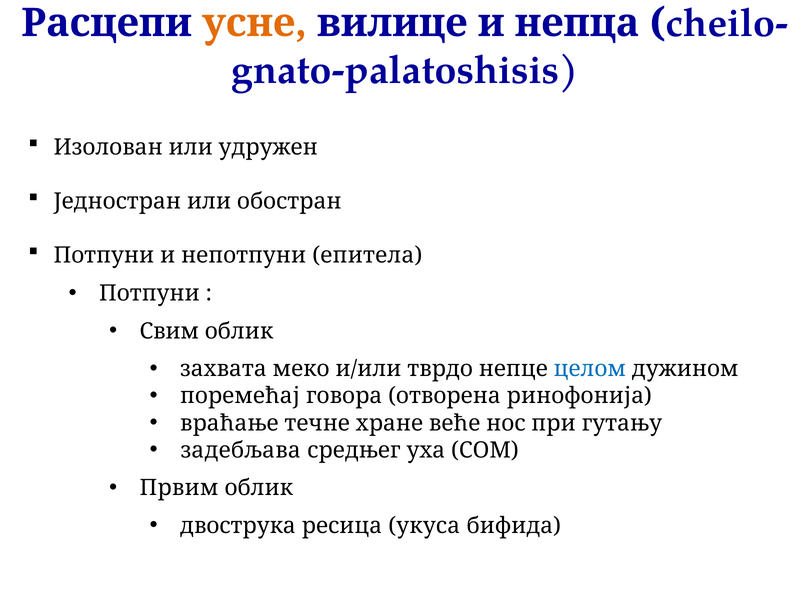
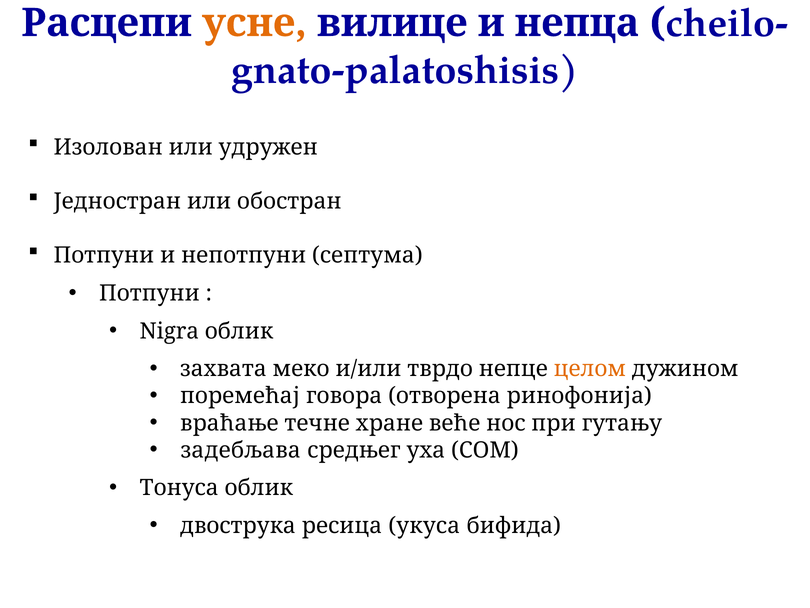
епитела: епитела -> септума
Свим: Свим -> Nigra
целом colour: blue -> orange
Првим: Првим -> Тонуса
